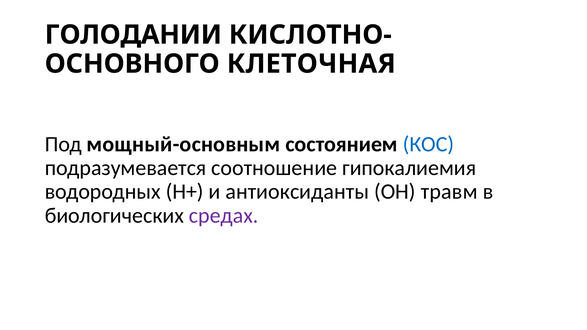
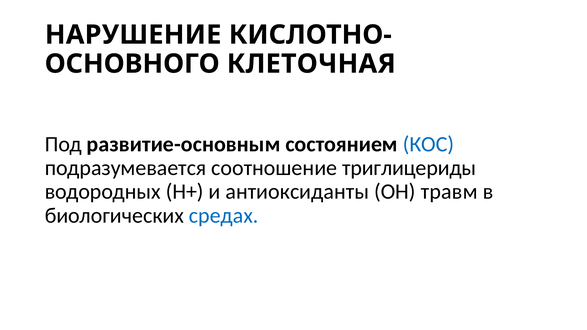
ГОЛОДАНИИ: ГОЛОДАНИИ -> НАРУШЕНИЕ
мощный-основным: мощный-основным -> развитие-основным
гипокалиемия: гипокалиемия -> триглицериды
средах colour: purple -> blue
